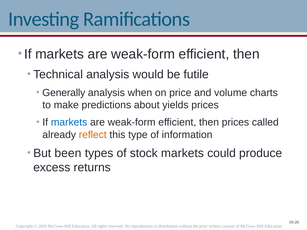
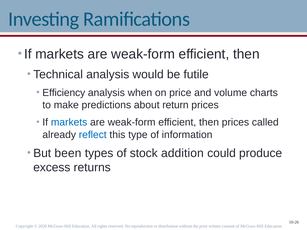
Generally: Generally -> Efficiency
yields: yields -> return
reflect colour: orange -> blue
stock markets: markets -> addition
